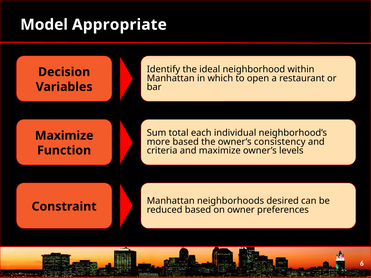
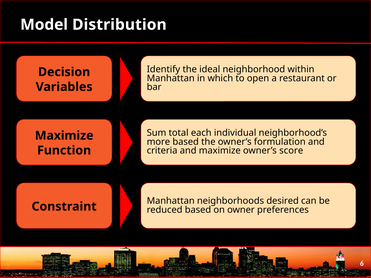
Appropriate: Appropriate -> Distribution
consistency: consistency -> formulation
levels: levels -> score
